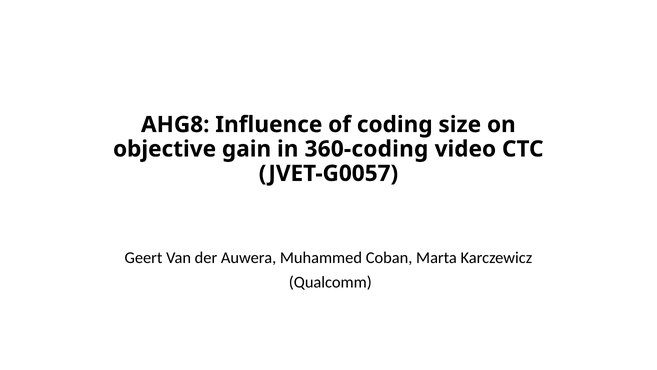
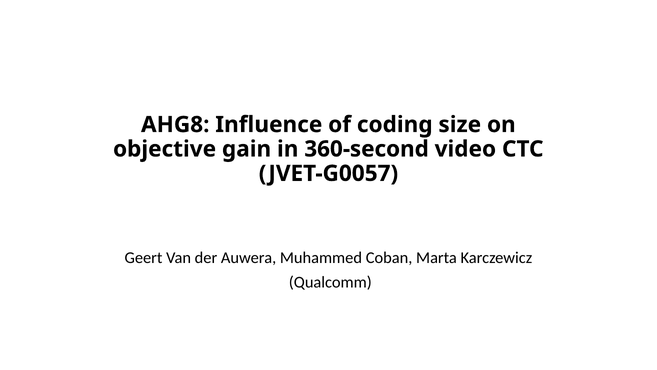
360-coding: 360-coding -> 360-second
